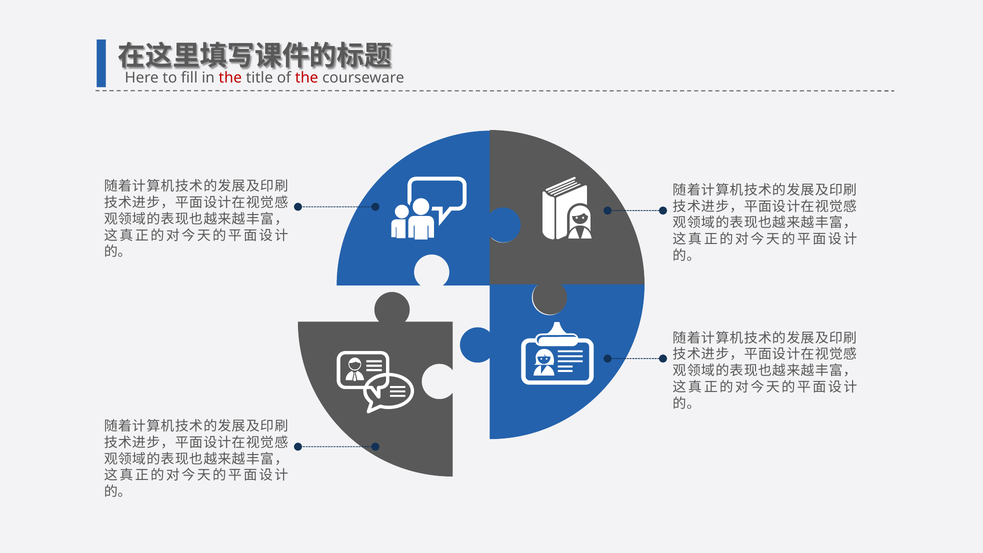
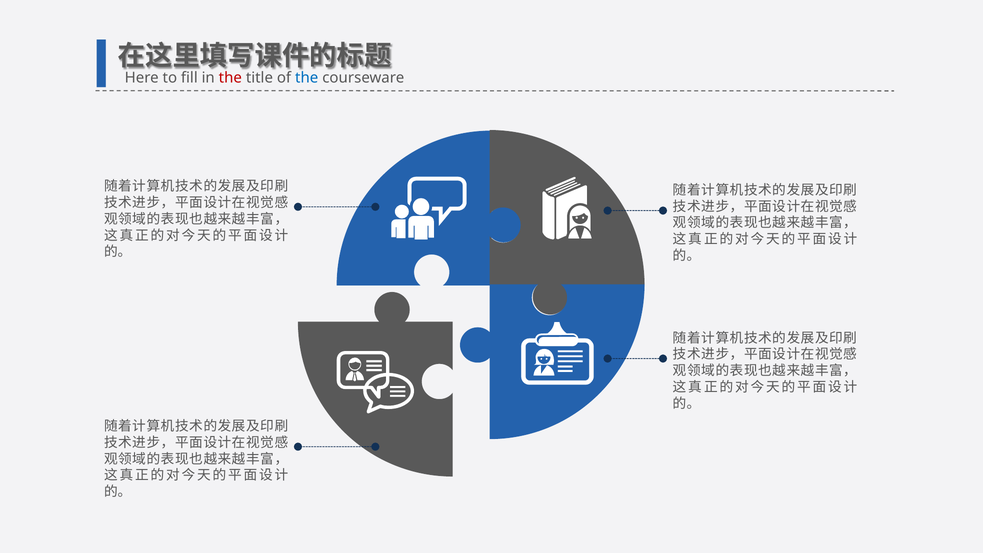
the at (307, 78) colour: red -> blue
